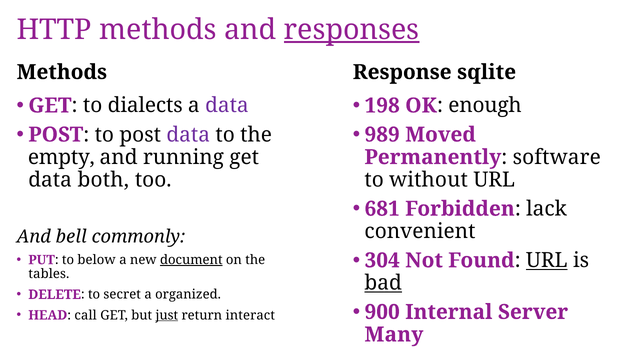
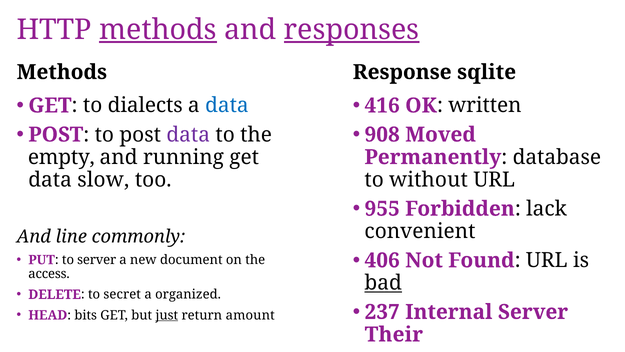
methods at (158, 30) underline: none -> present
data at (227, 105) colour: purple -> blue
198: 198 -> 416
enough: enough -> written
989: 989 -> 908
software: software -> database
both: both -> slow
681: 681 -> 955
bell: bell -> line
304: 304 -> 406
URL at (547, 260) underline: present -> none
to below: below -> server
document underline: present -> none
tables: tables -> access
900: 900 -> 237
call: call -> bits
interact: interact -> amount
Many at (394, 334): Many -> Their
